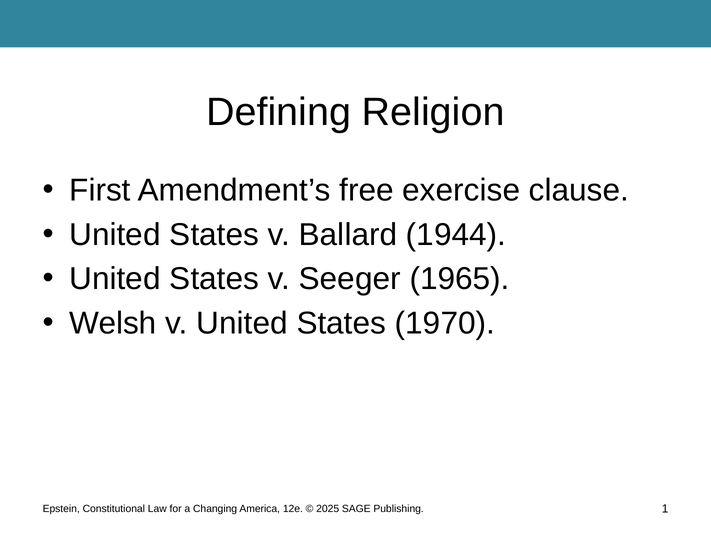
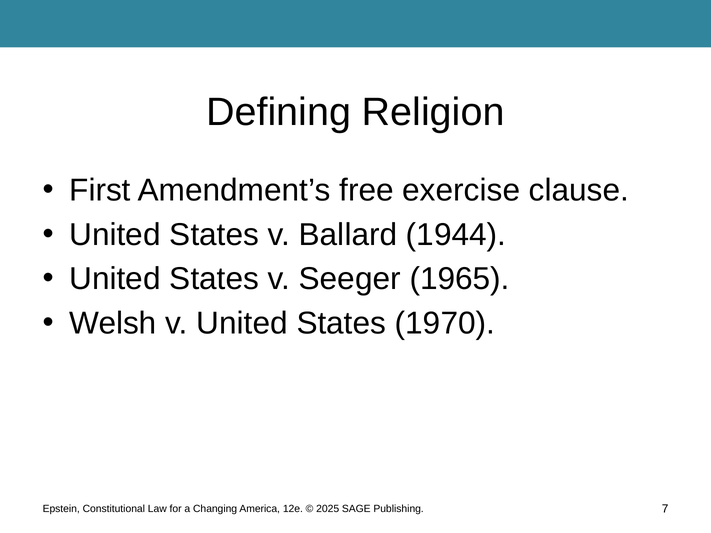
1: 1 -> 7
